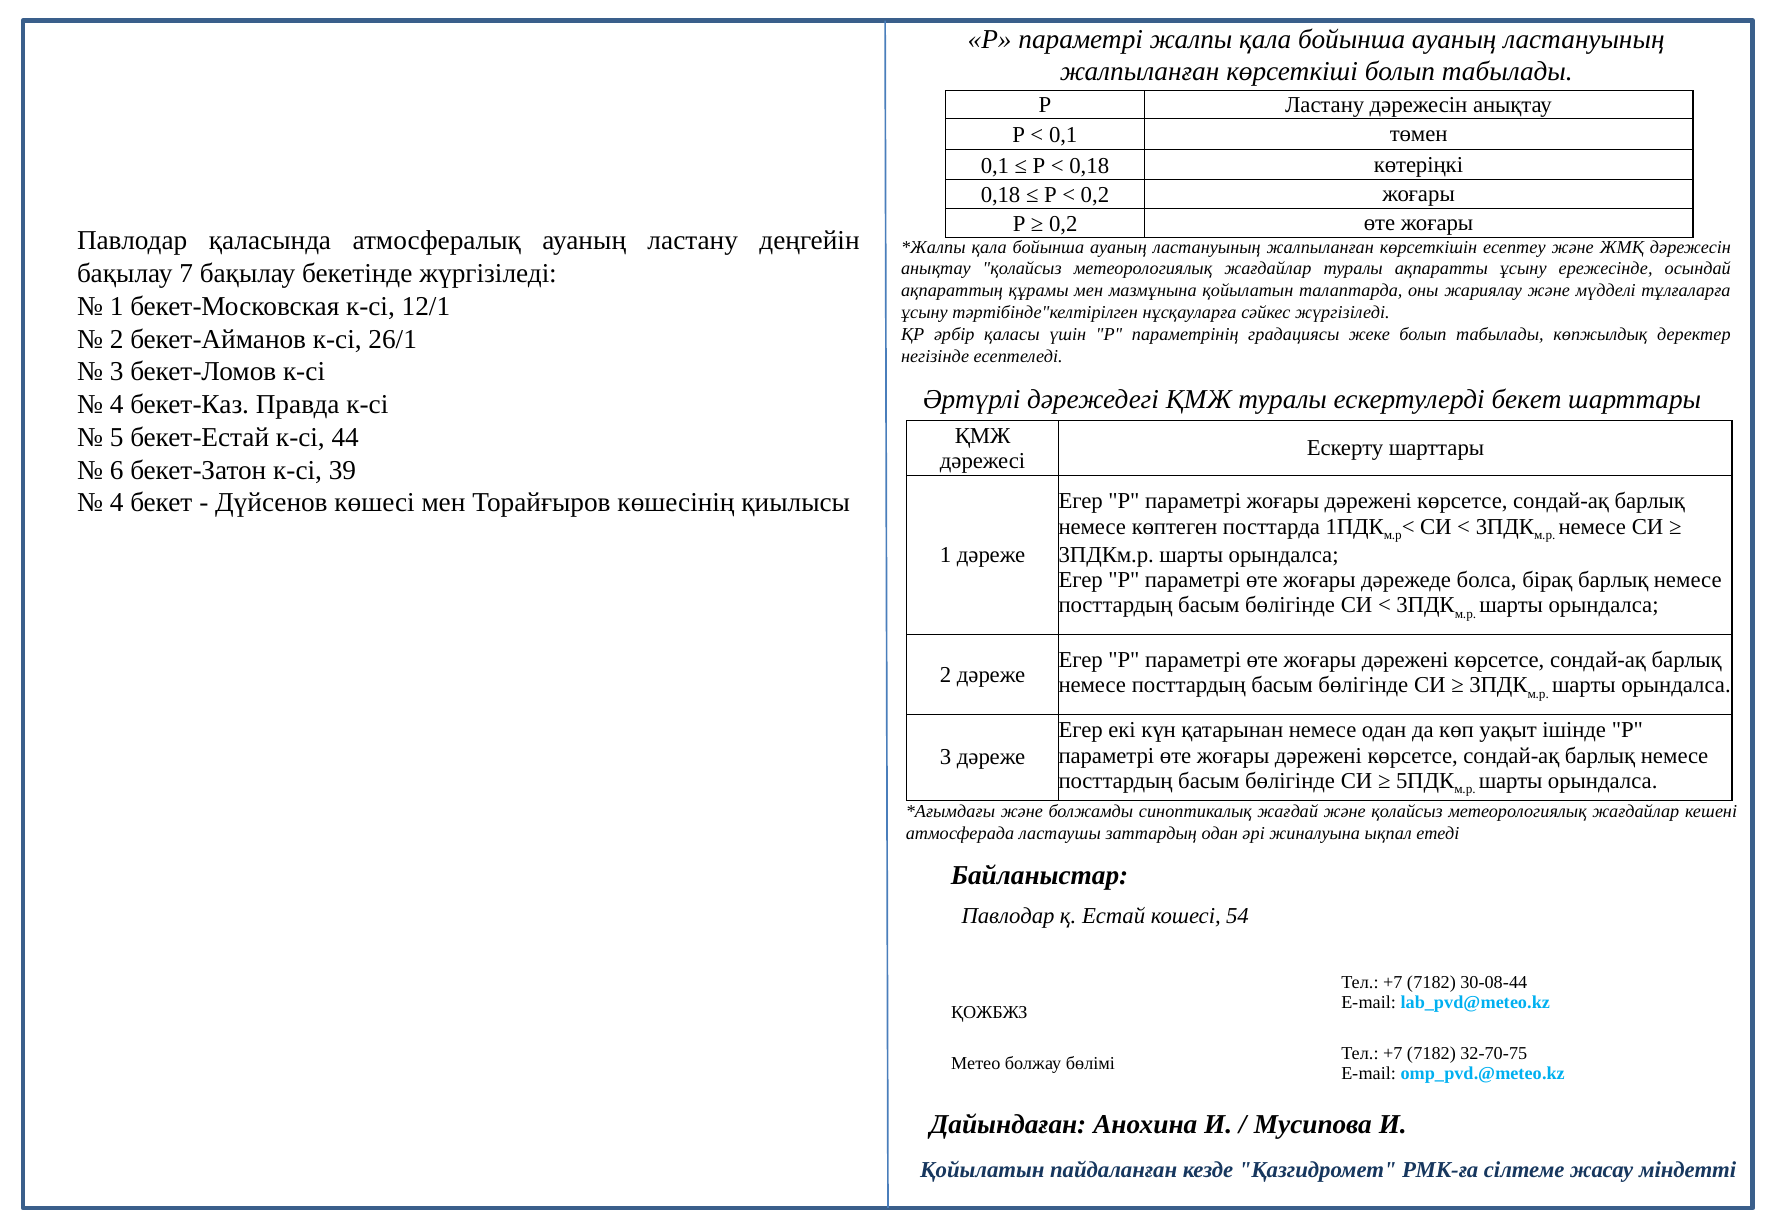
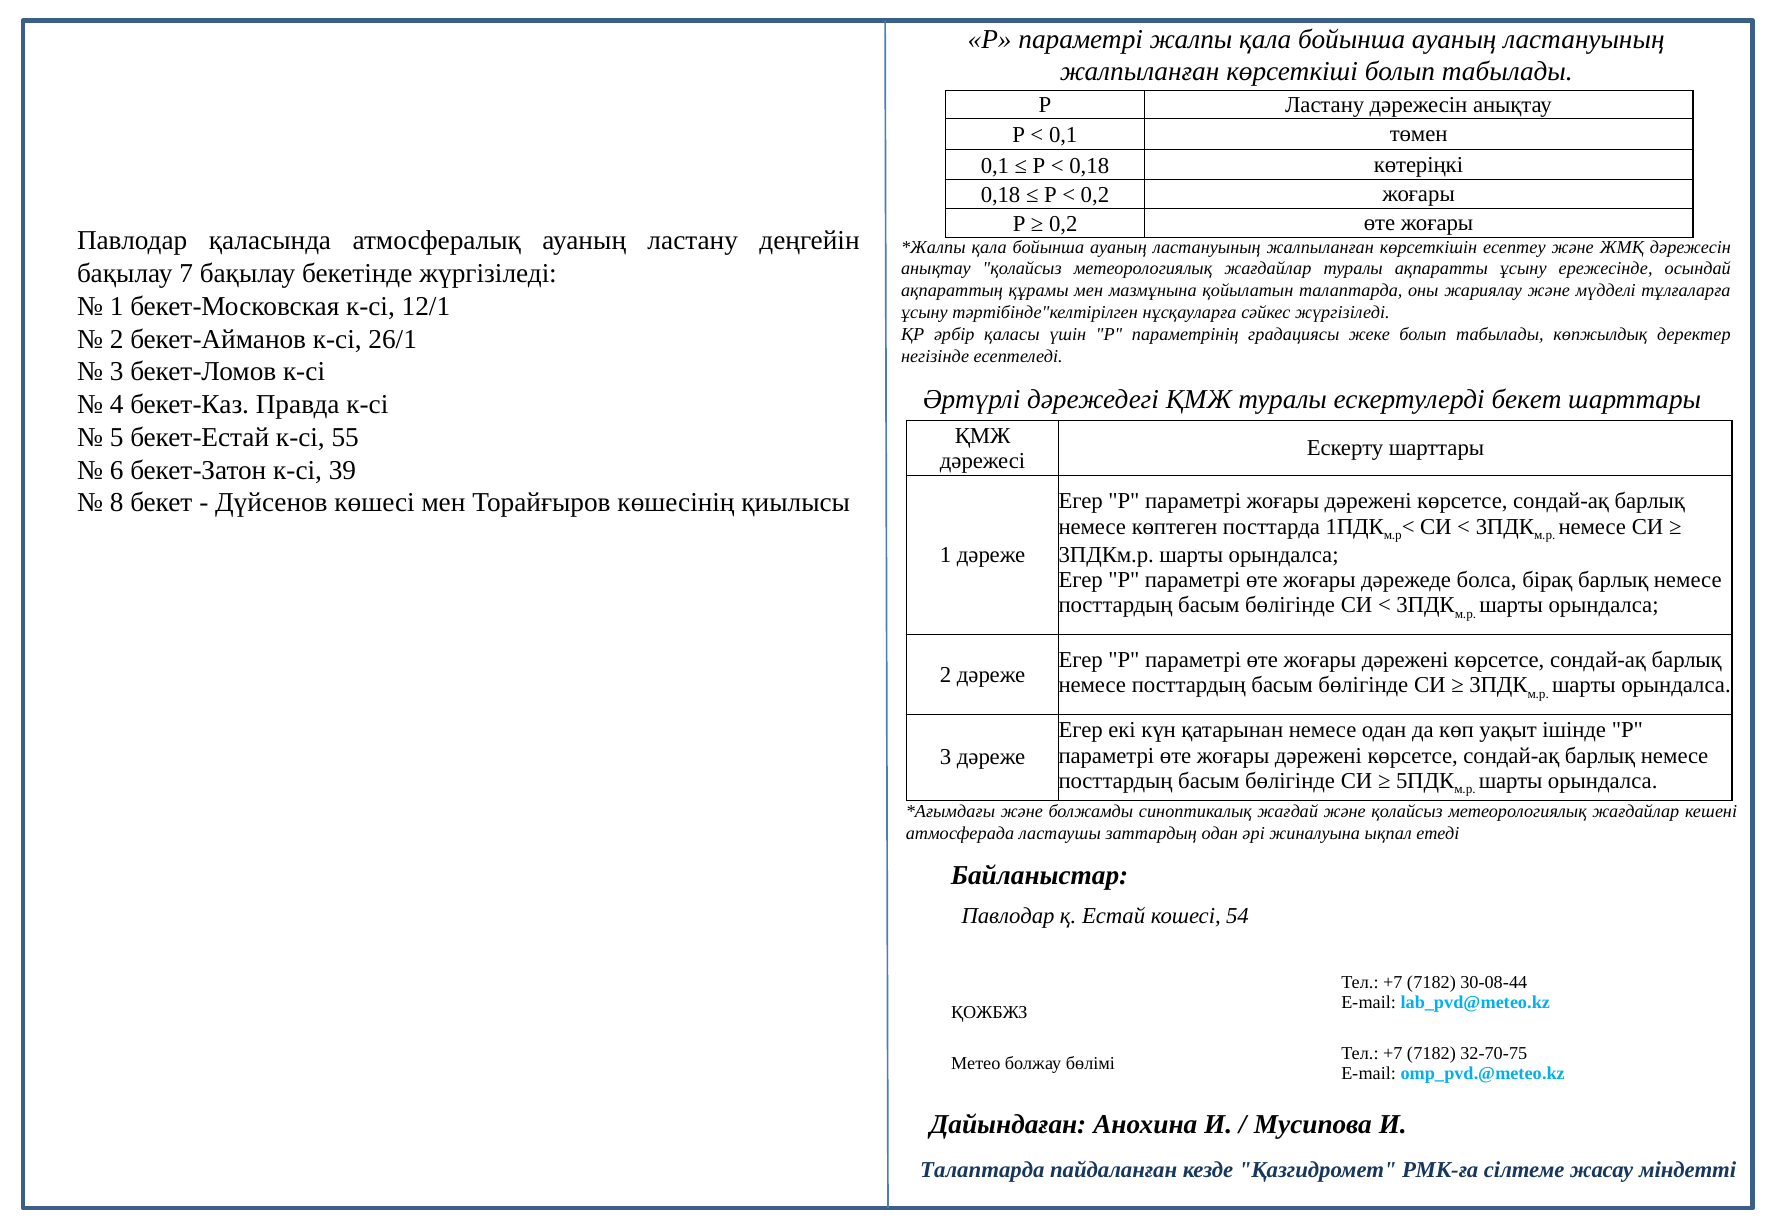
44: 44 -> 55
4 at (117, 503): 4 -> 8
Қойылатын at (982, 1171): Қойылатын -> Талаптарда
